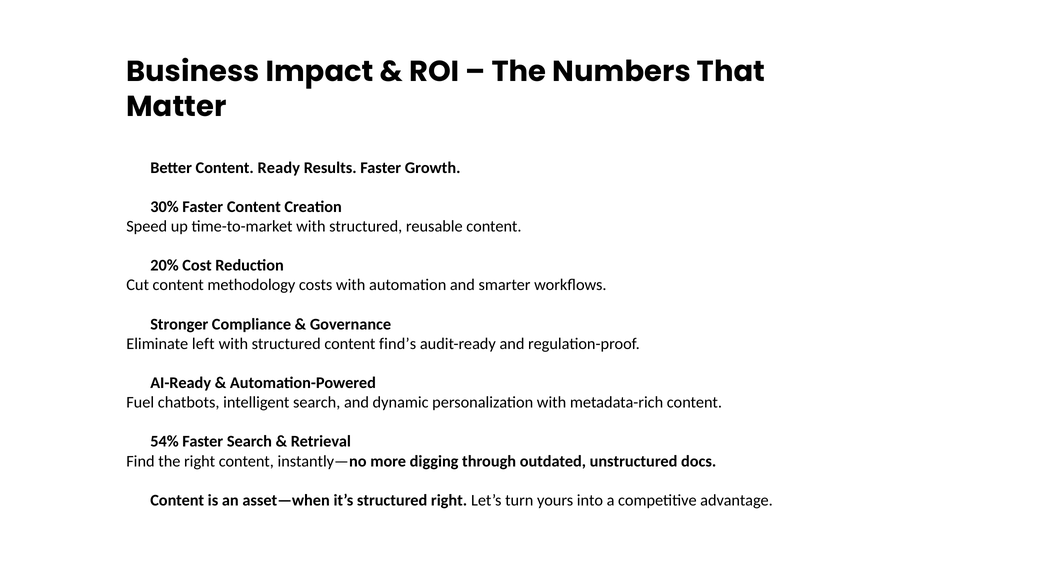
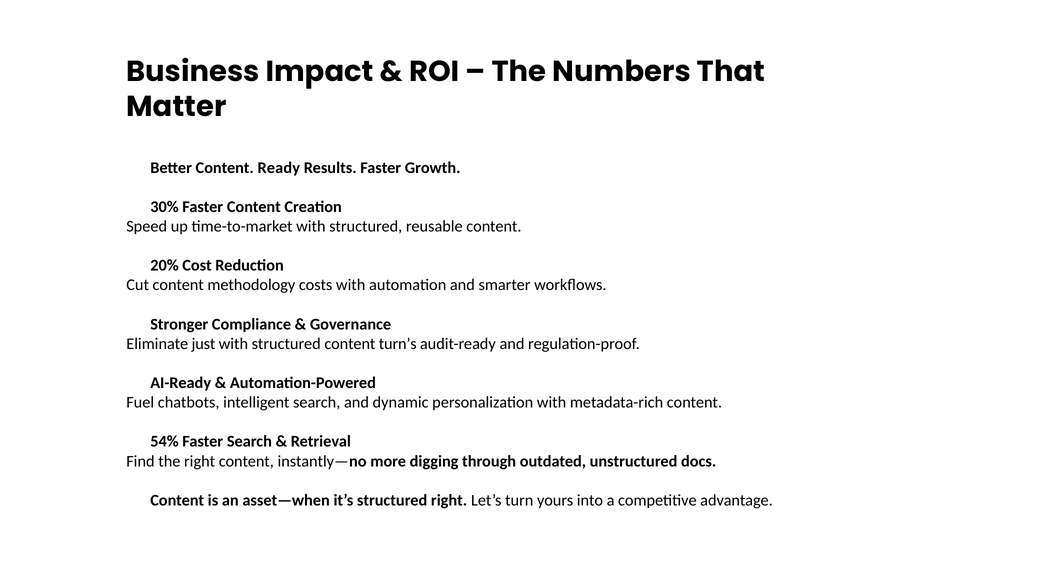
left: left -> just
find’s: find’s -> turn’s
